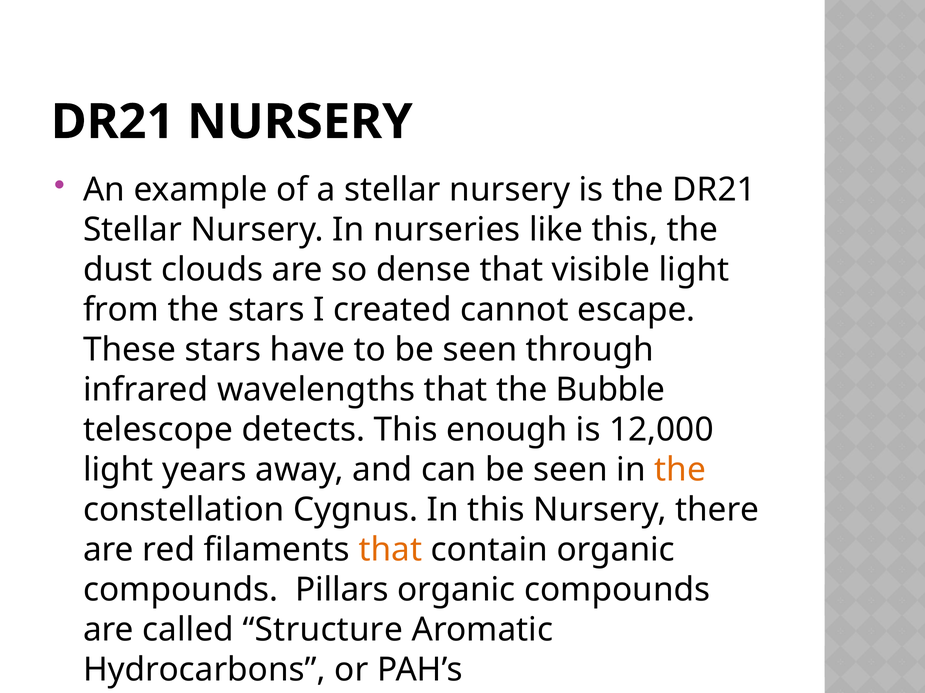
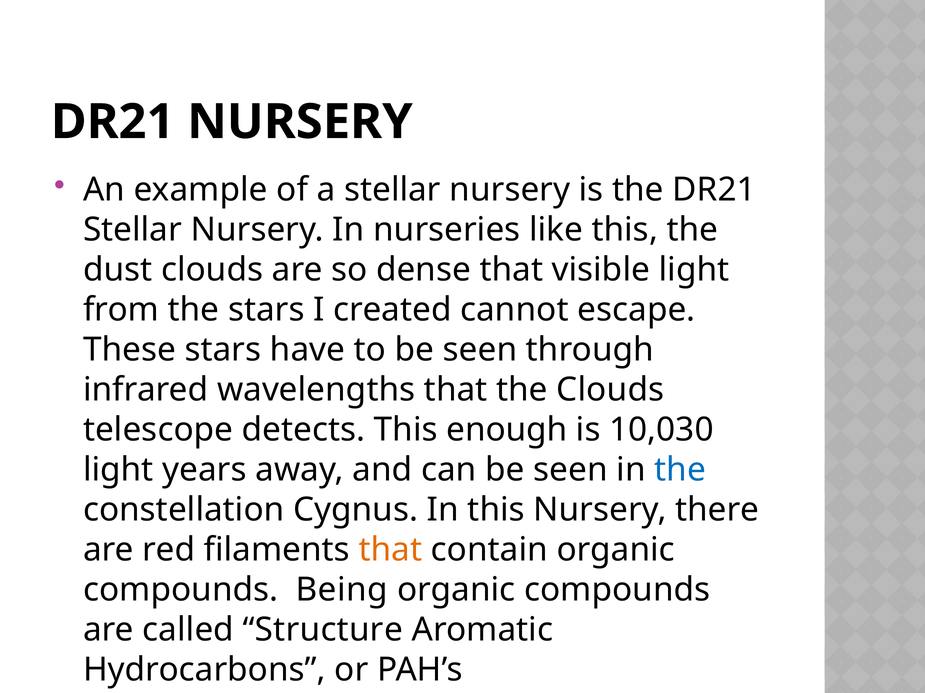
the Bubble: Bubble -> Clouds
12,000: 12,000 -> 10,030
the at (680, 470) colour: orange -> blue
Pillars: Pillars -> Being
